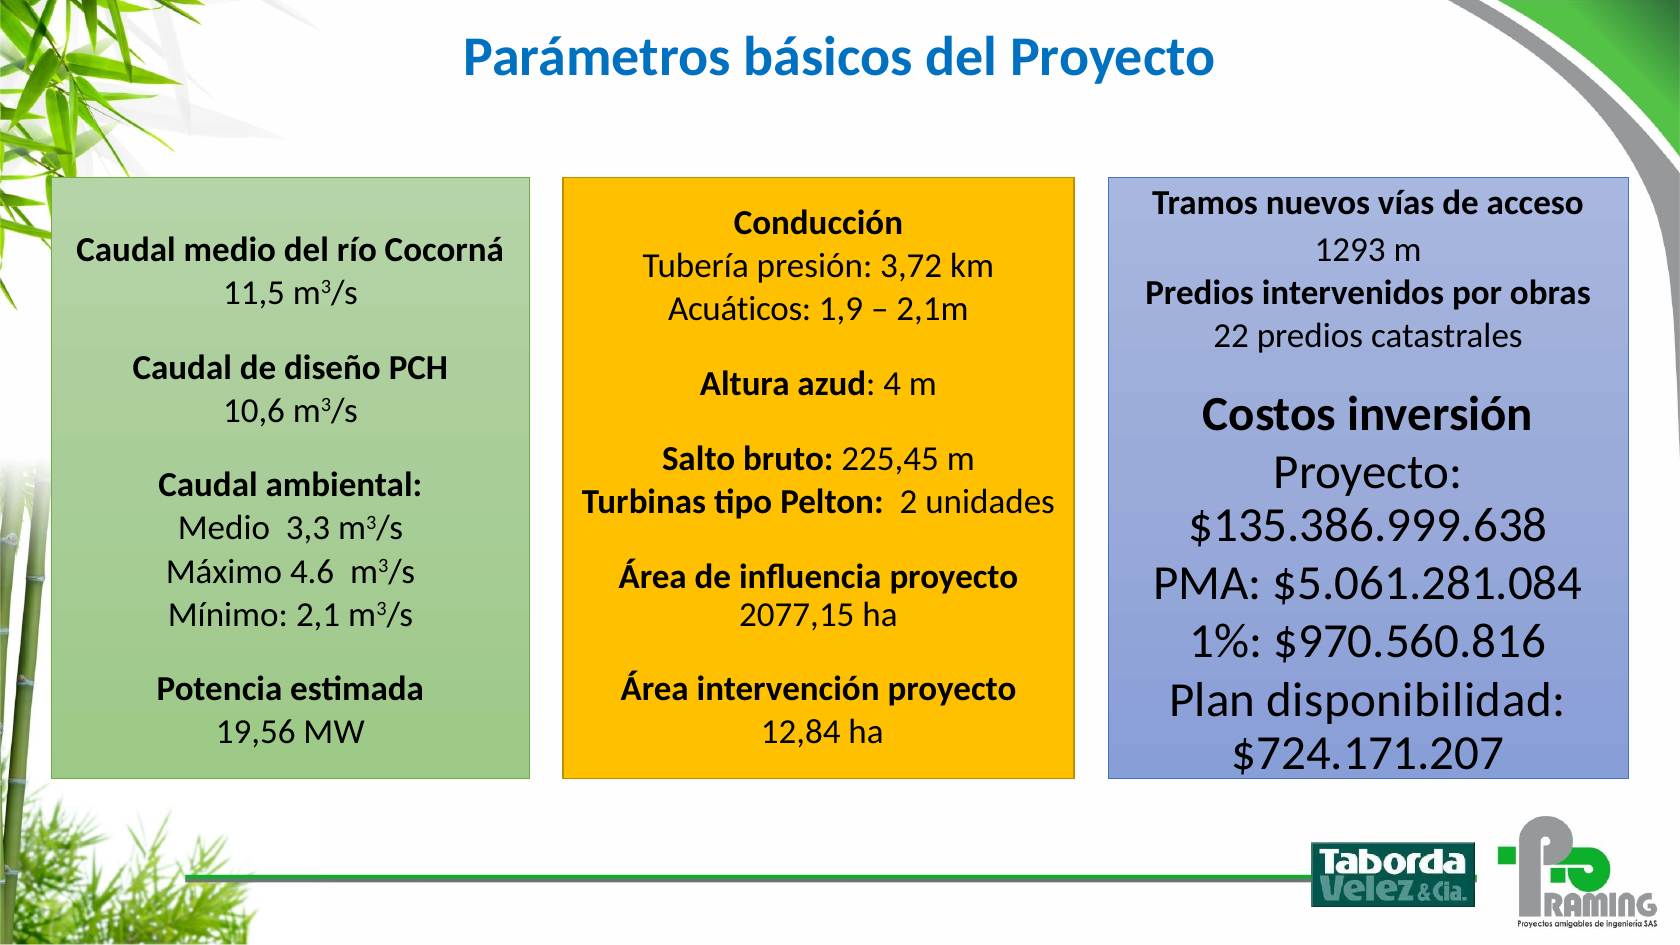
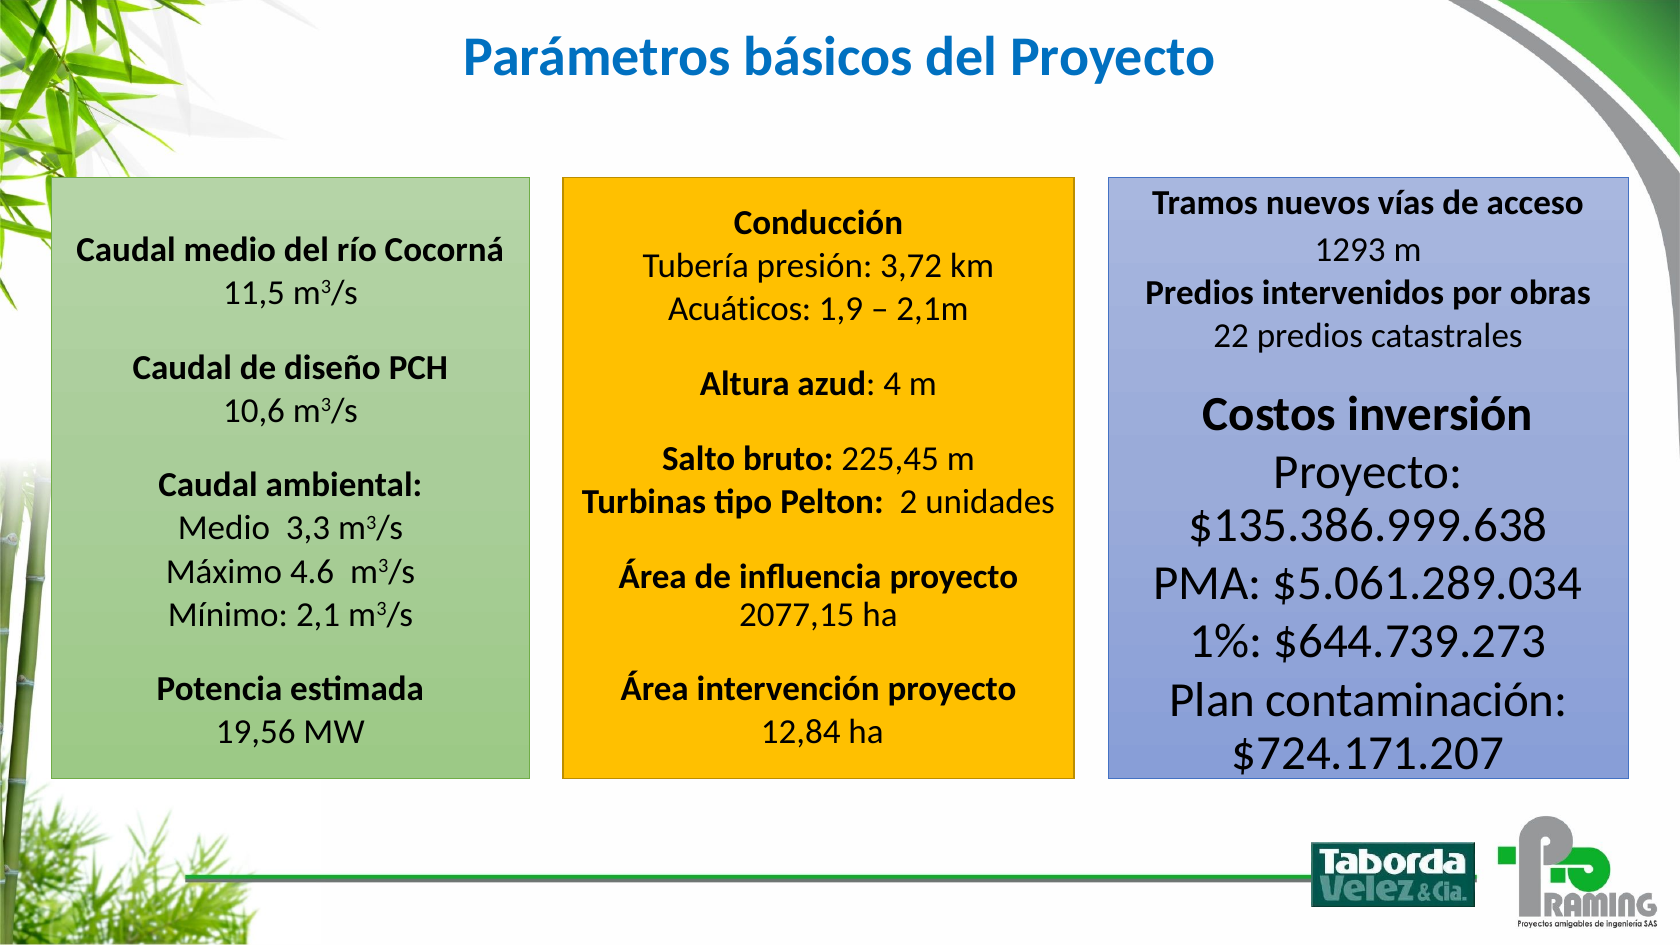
$5.061.281.084: $5.061.281.084 -> $5.061.289.034
$970.560.816: $970.560.816 -> $644.739.273
disponibilidad: disponibilidad -> contaminación
